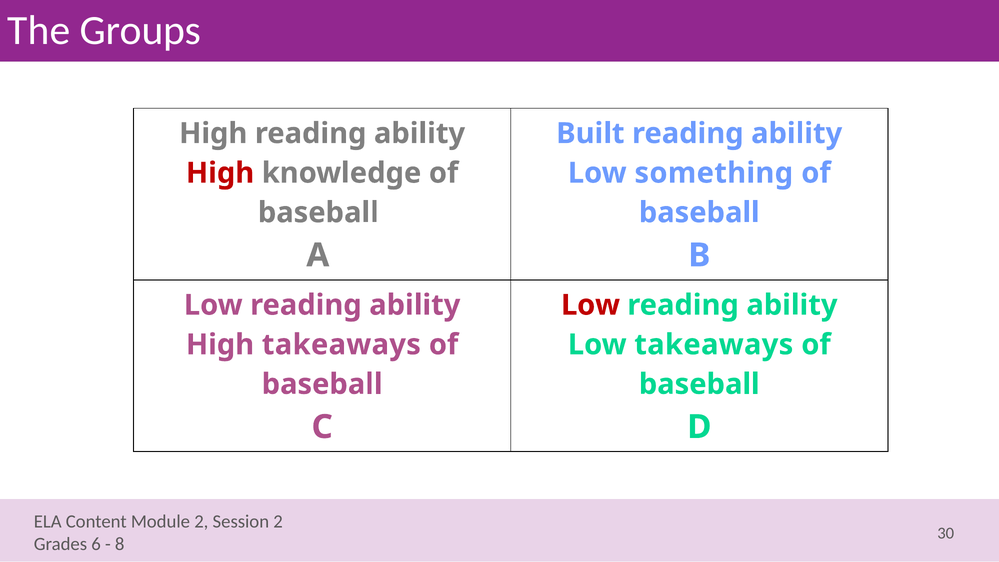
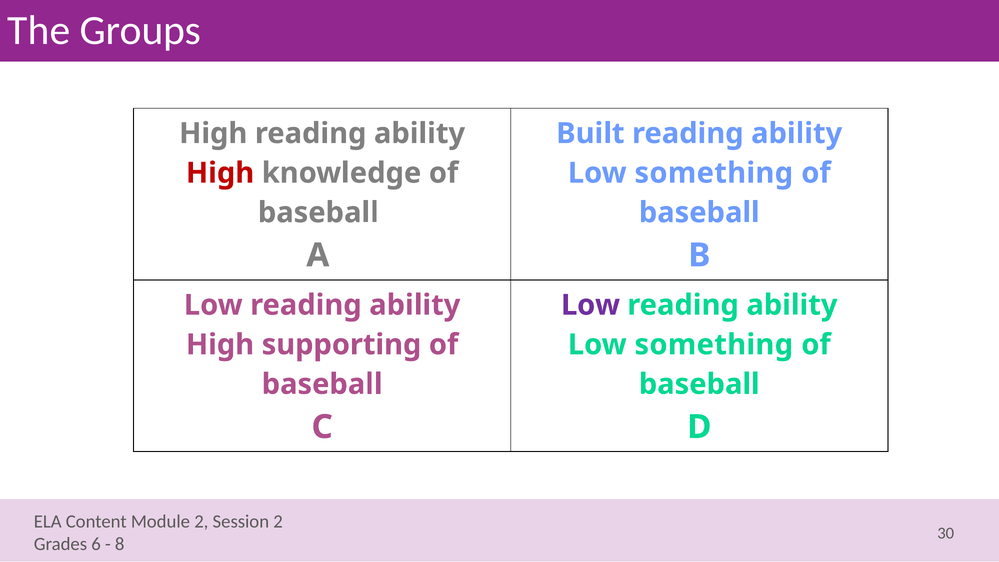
Low at (591, 305) colour: red -> purple
High takeaways: takeaways -> supporting
takeaways at (714, 345): takeaways -> something
